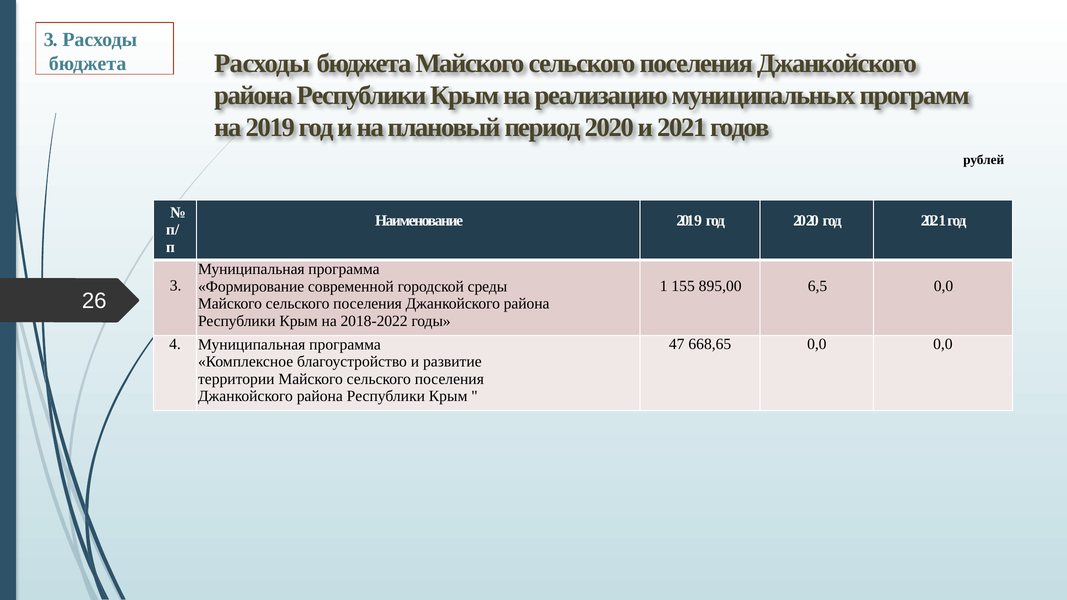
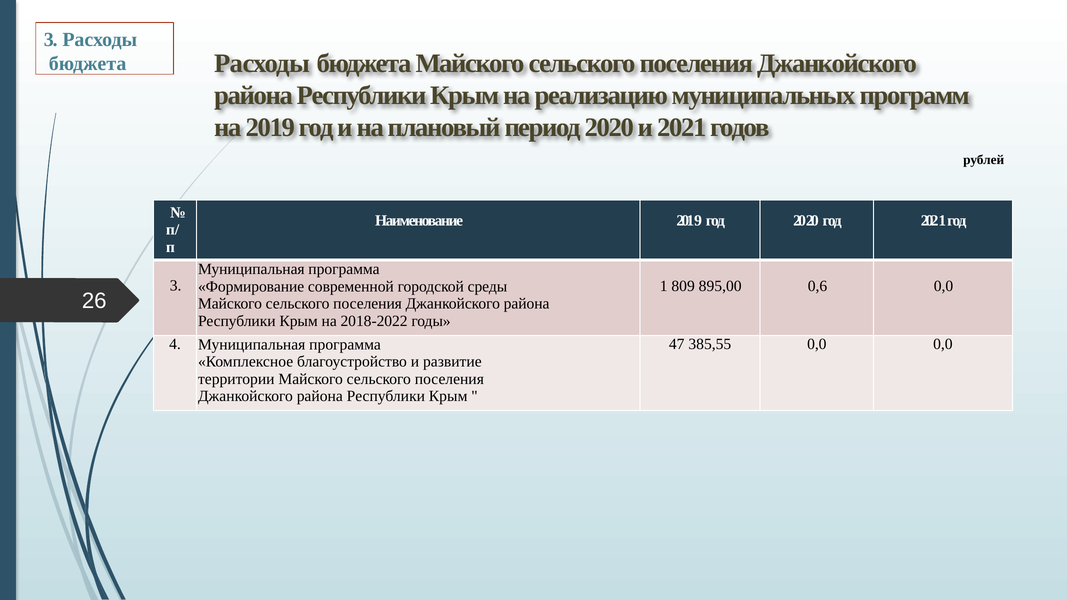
155: 155 -> 809
6,5: 6,5 -> 0,6
668,65: 668,65 -> 385,55
